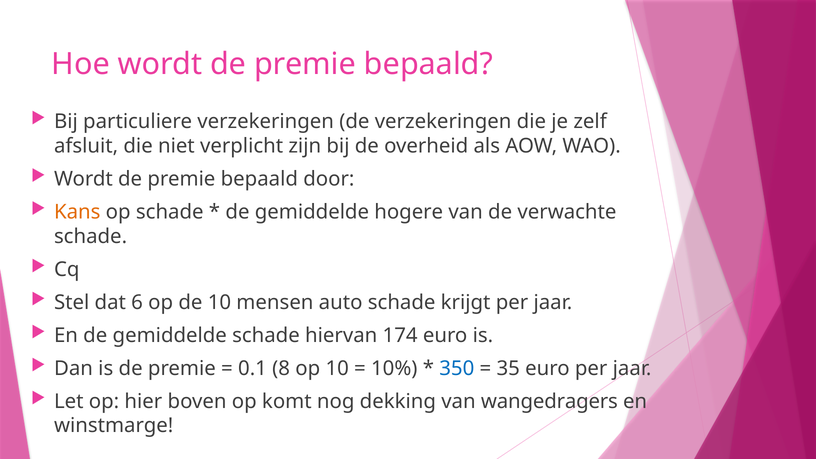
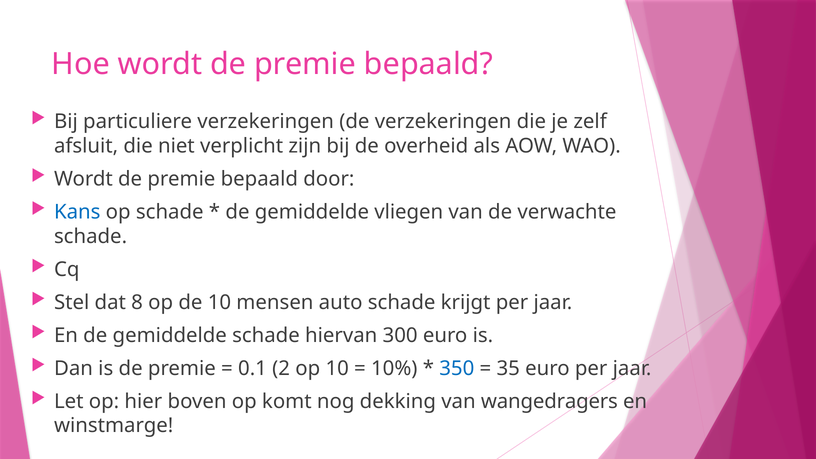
Kans colour: orange -> blue
hogere: hogere -> vliegen
6: 6 -> 8
174: 174 -> 300
8: 8 -> 2
